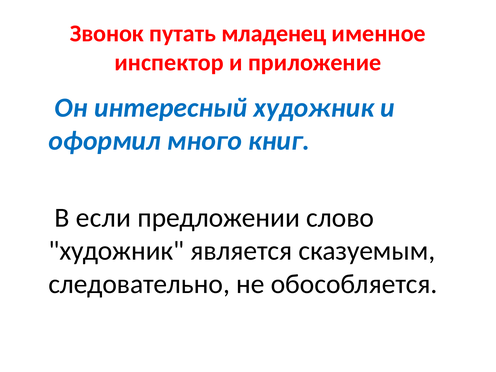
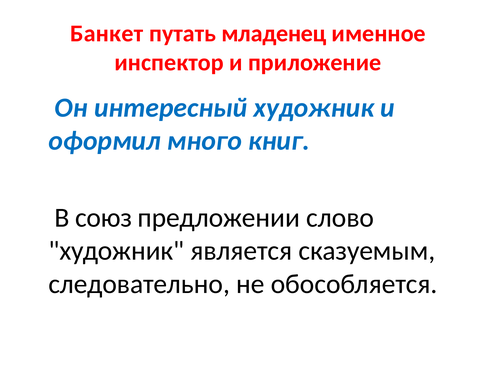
Звонок: Звонок -> Банкет
если: если -> союз
